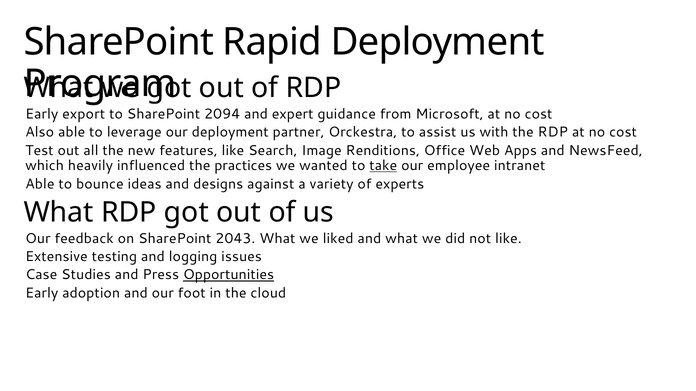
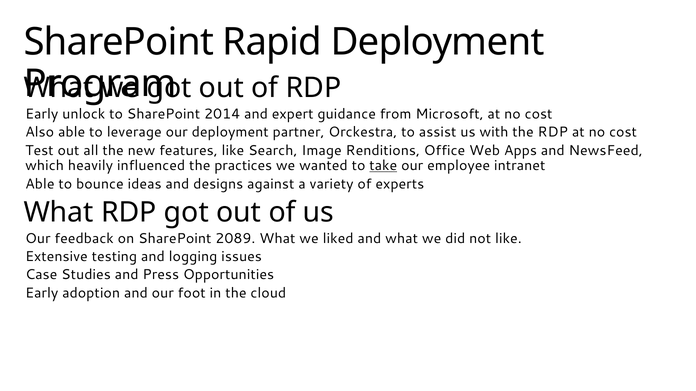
export: export -> unlock
2094: 2094 -> 2014
2043: 2043 -> 2089
Opportunities underline: present -> none
